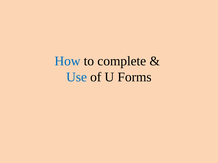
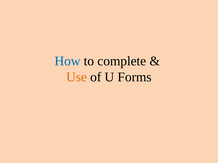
Use colour: blue -> orange
